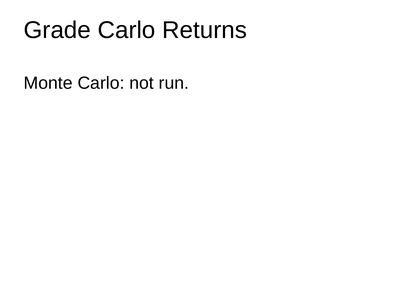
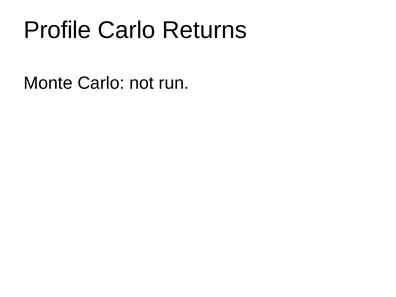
Grade: Grade -> Profile
